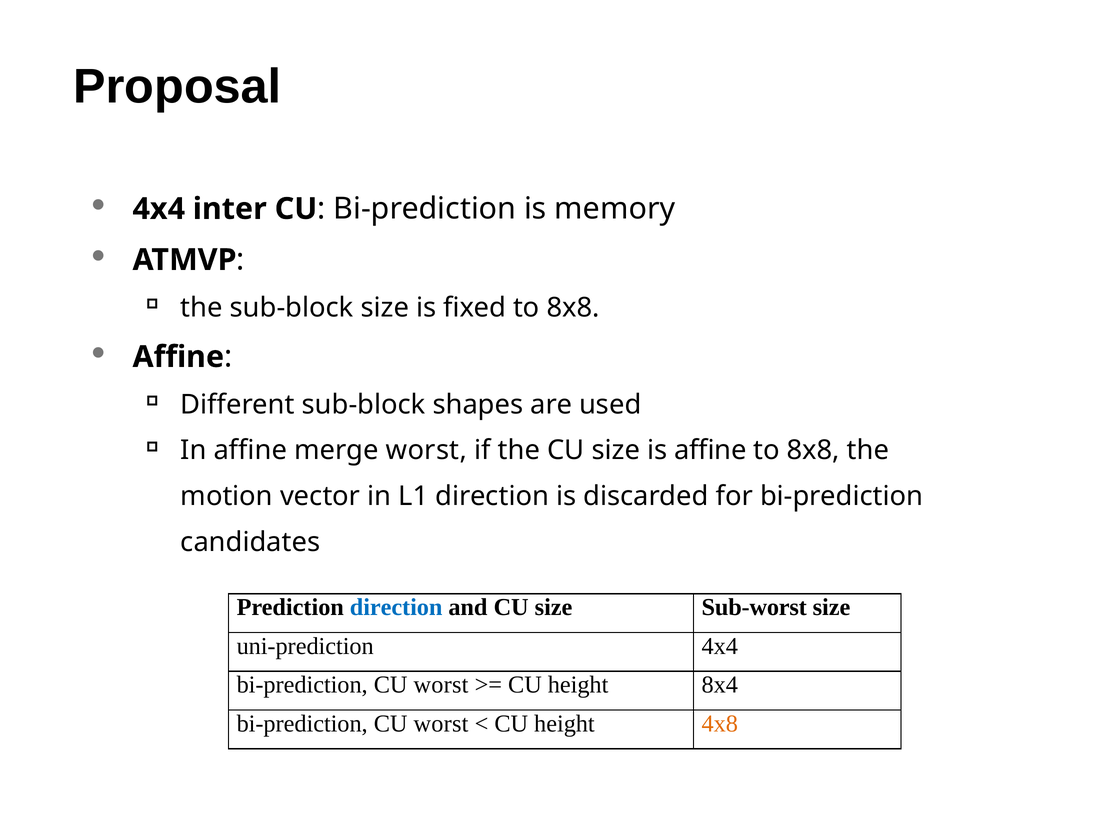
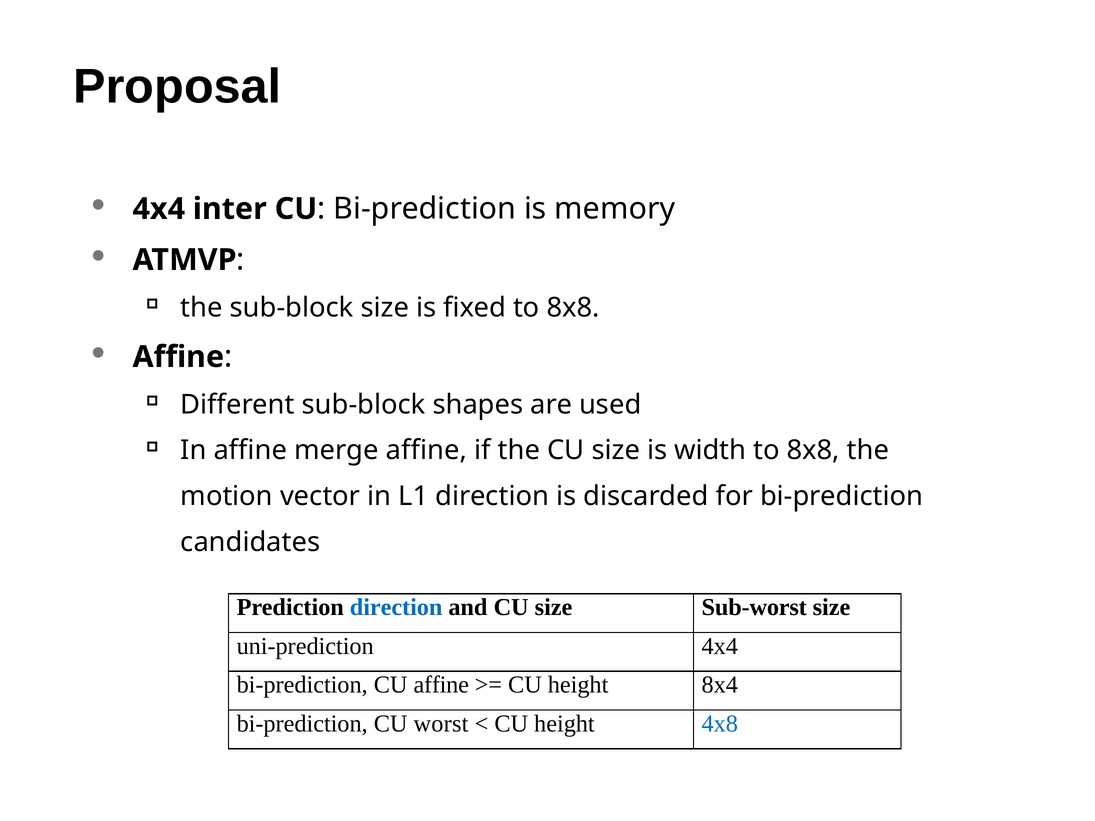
merge worst: worst -> affine
is affine: affine -> width
worst at (441, 685): worst -> affine
4x8 colour: orange -> blue
